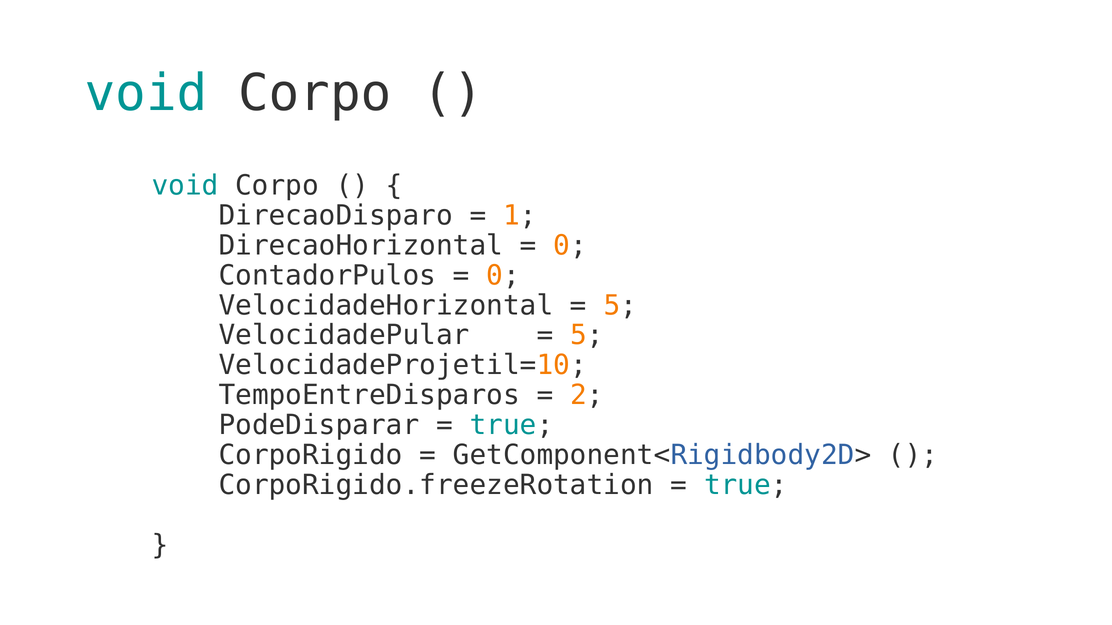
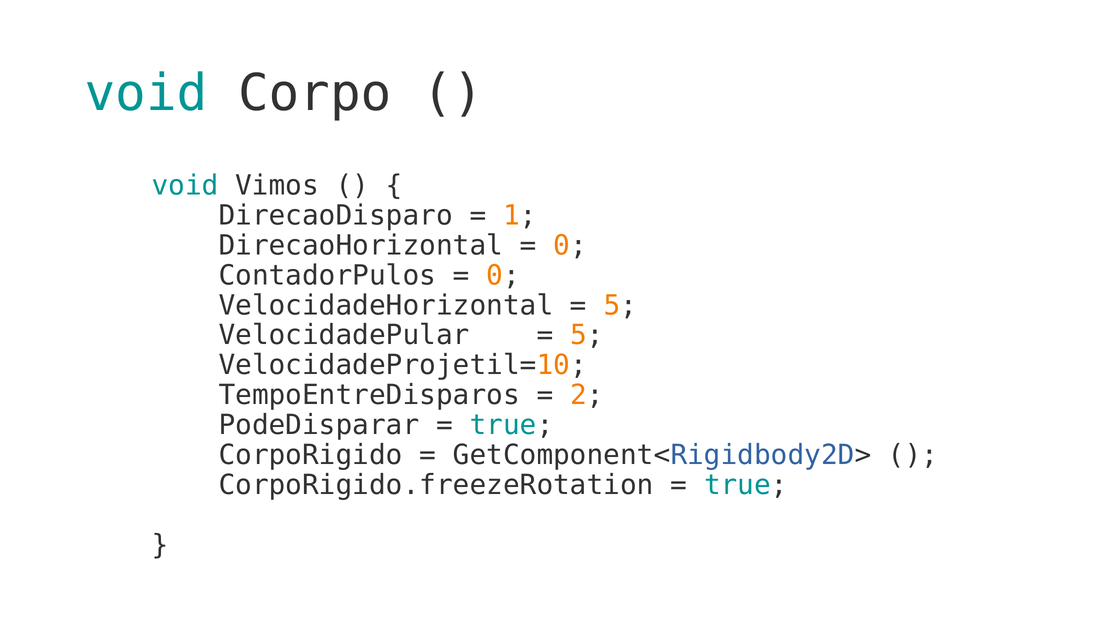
Corpo at (277, 186): Corpo -> Vimos
